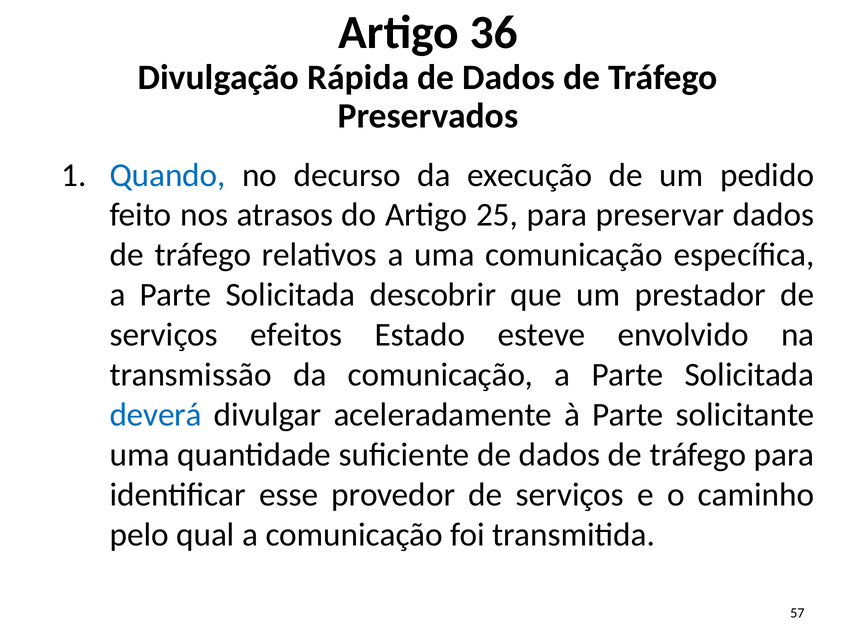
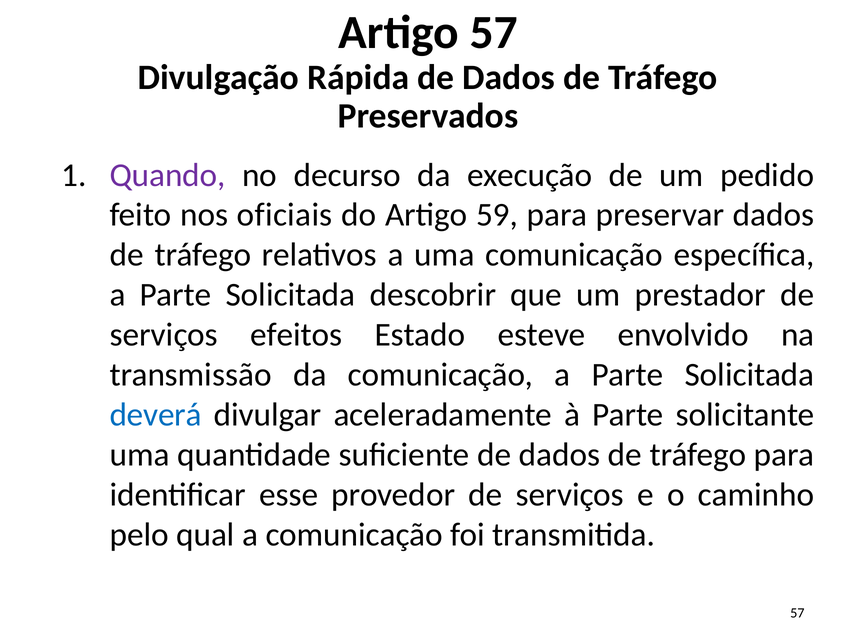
Artigo 36: 36 -> 57
Quando colour: blue -> purple
atrasos: atrasos -> oficiais
25: 25 -> 59
